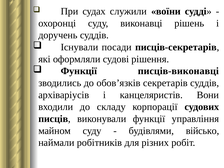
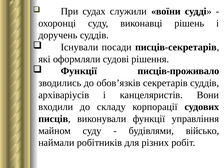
писців-виконавці: писців-виконавці -> писців-проживало
